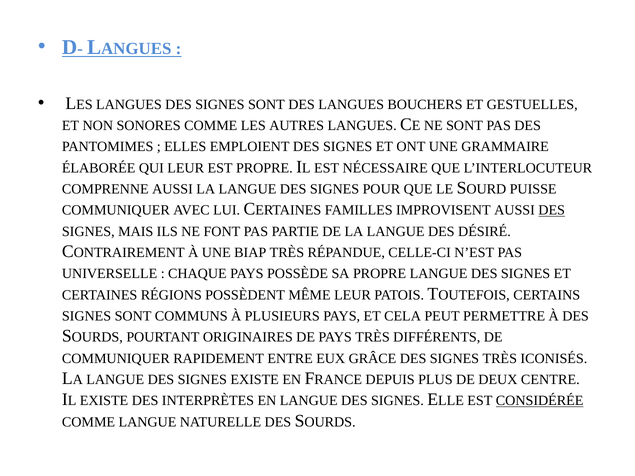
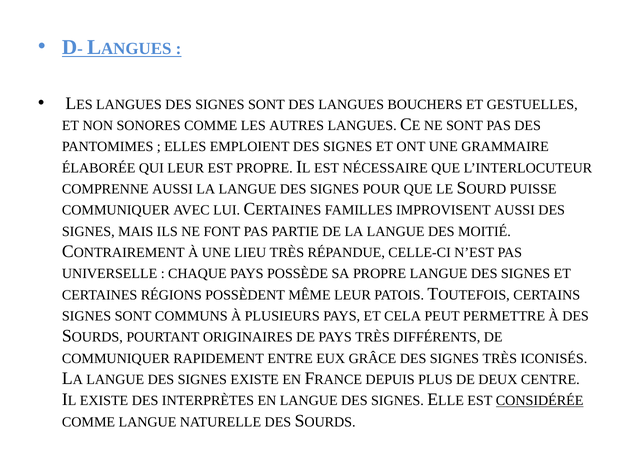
DES at (552, 210) underline: present -> none
DÉSIRÉ: DÉSIRÉ -> MOITIÉ
BIAP: BIAP -> LIEU
